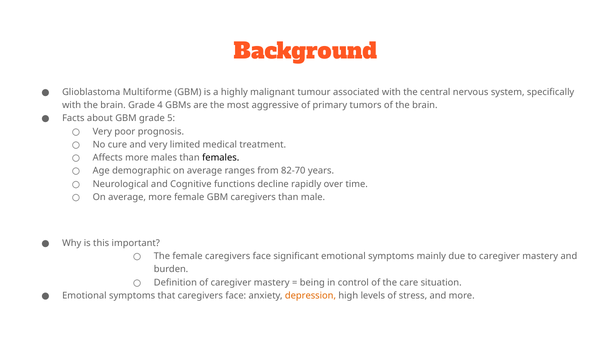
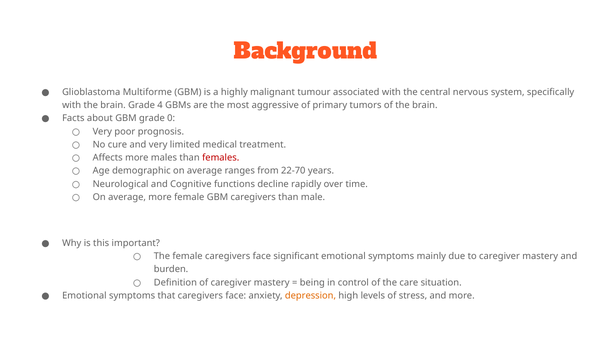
5: 5 -> 0
females colour: black -> red
82-70: 82-70 -> 22-70
